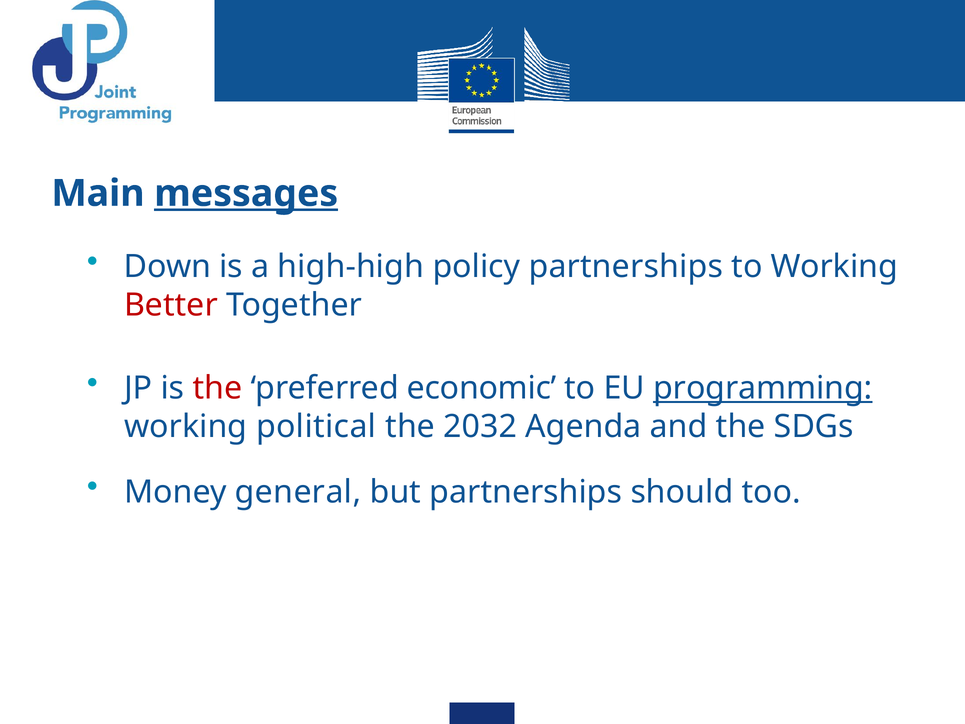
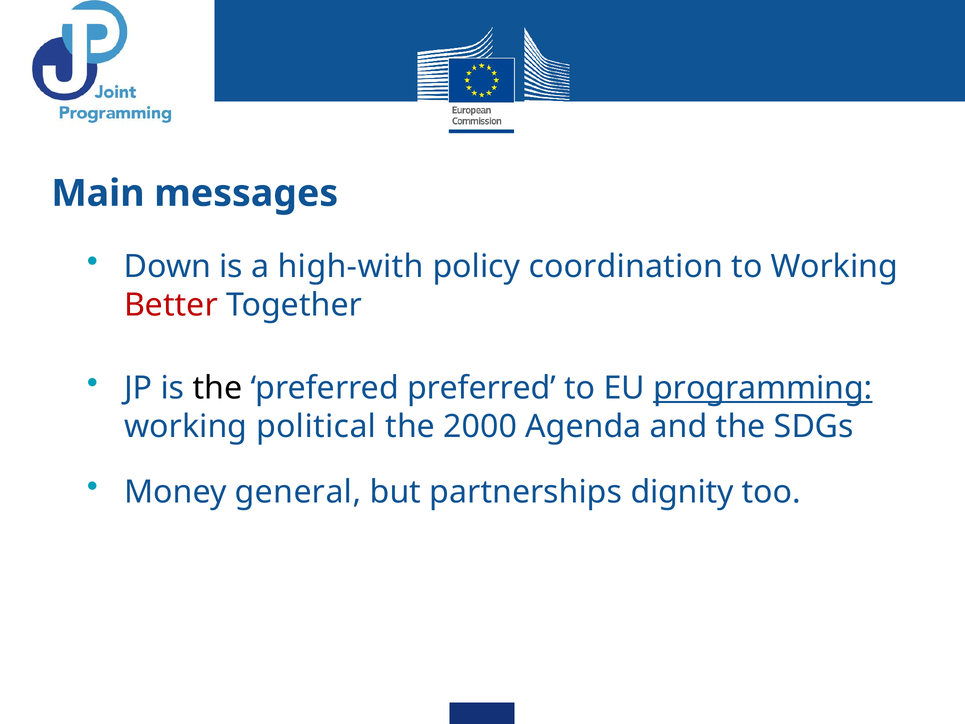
messages underline: present -> none
high-high: high-high -> high-with
policy partnerships: partnerships -> coordination
the at (218, 388) colour: red -> black
preferred economic: economic -> preferred
2032: 2032 -> 2000
should: should -> dignity
